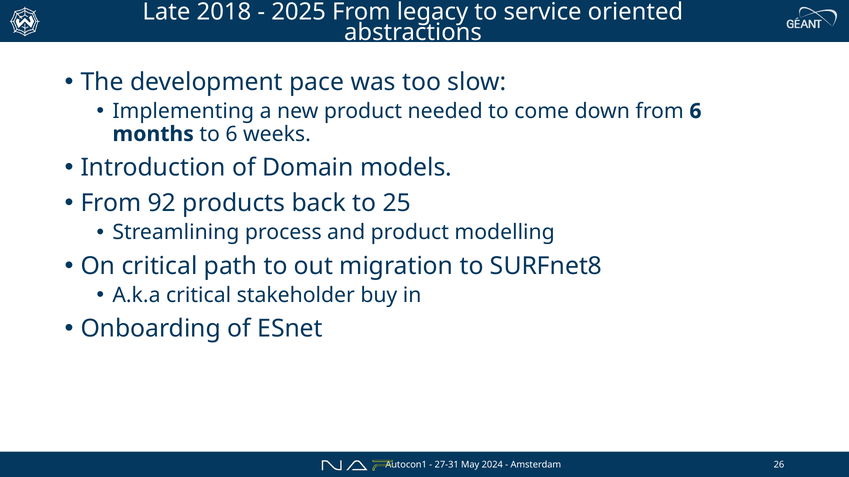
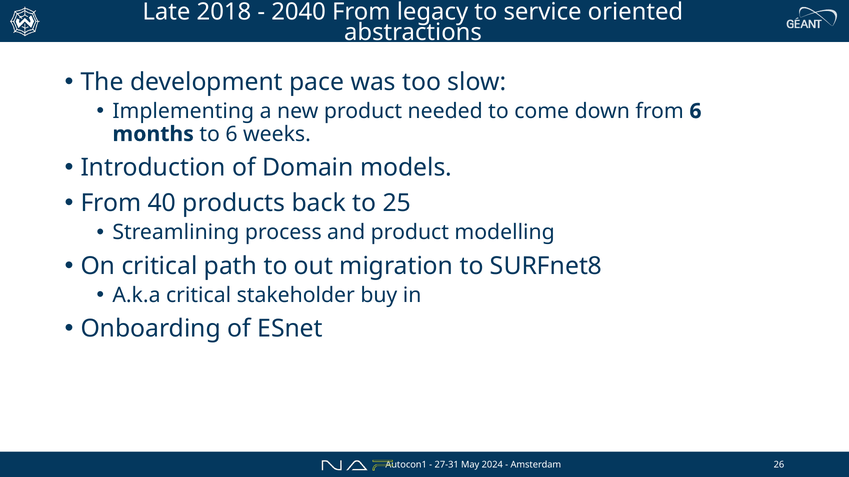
2025: 2025 -> 2040
92: 92 -> 40
